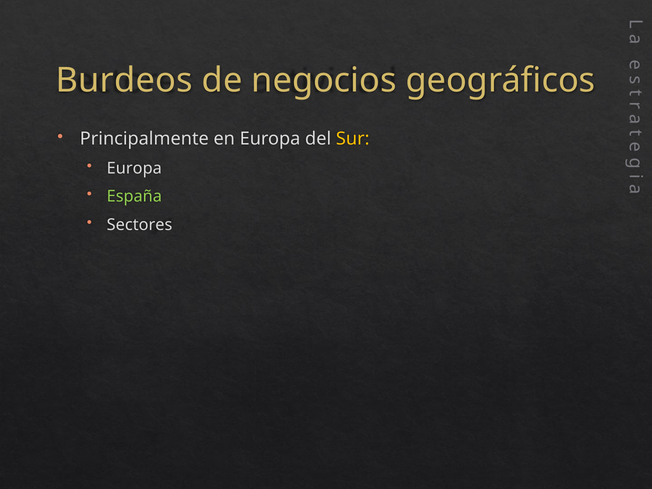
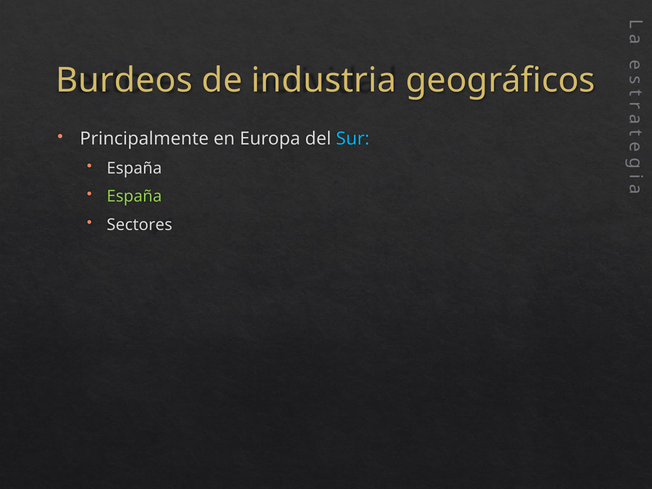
negocios: negocios -> industria
Sur colour: yellow -> light blue
Europa at (134, 168): Europa -> España
